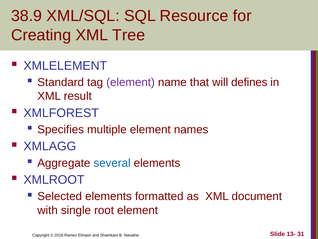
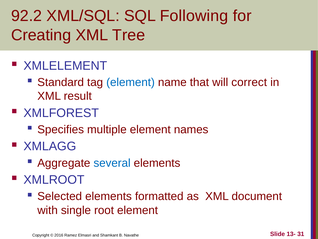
38.9: 38.9 -> 92.2
Resource: Resource -> Following
element at (131, 82) colour: purple -> blue
defines: defines -> correct
